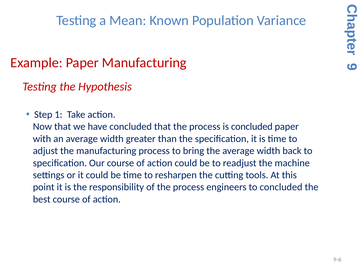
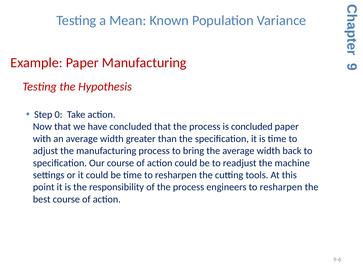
1: 1 -> 0
engineers to concluded: concluded -> resharpen
